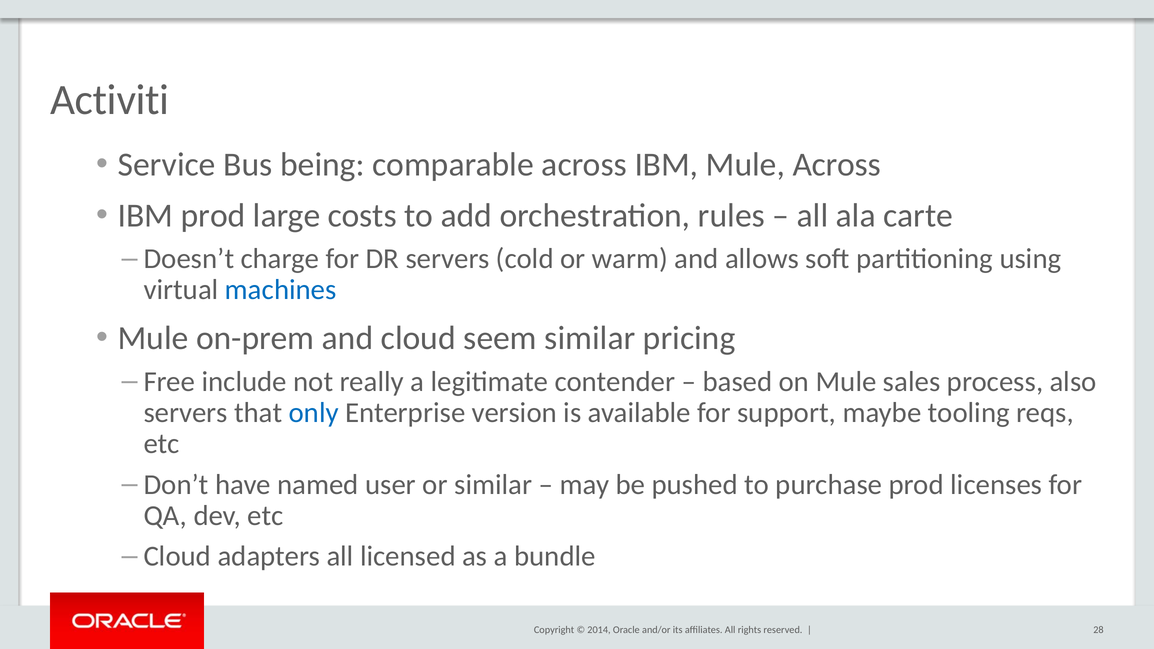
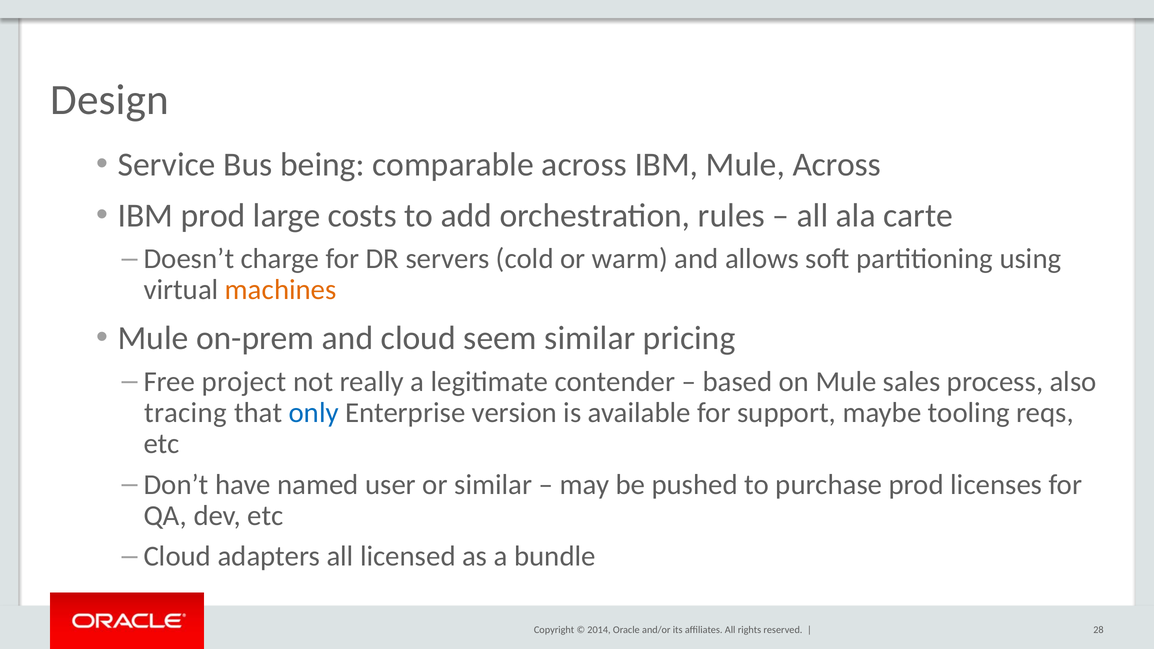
Activiti: Activiti -> Design
machines colour: blue -> orange
include: include -> project
servers at (186, 413): servers -> tracing
